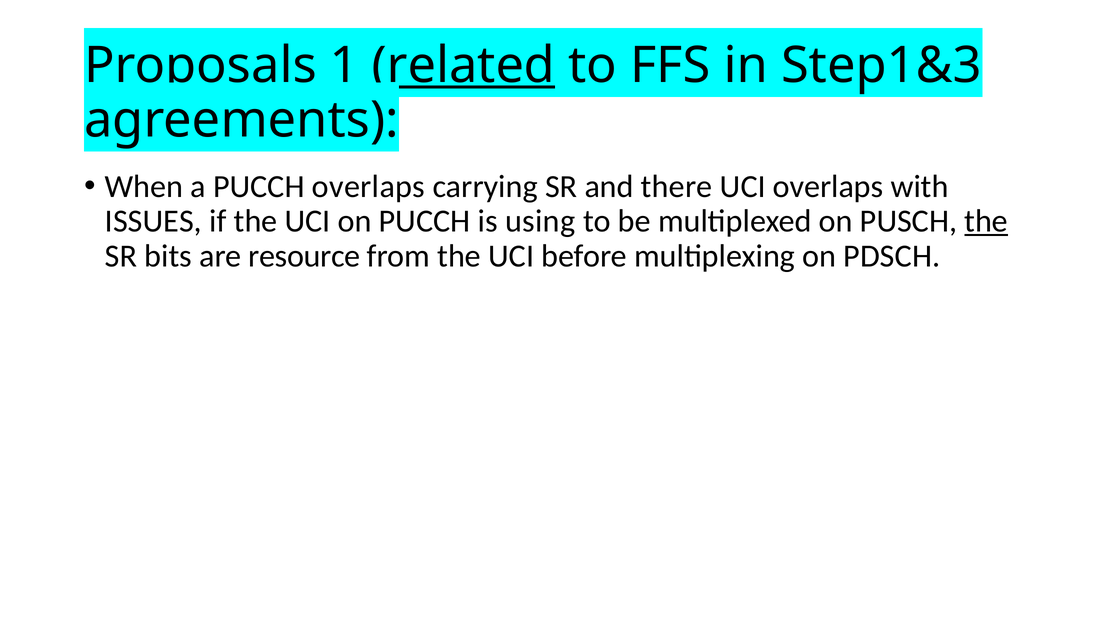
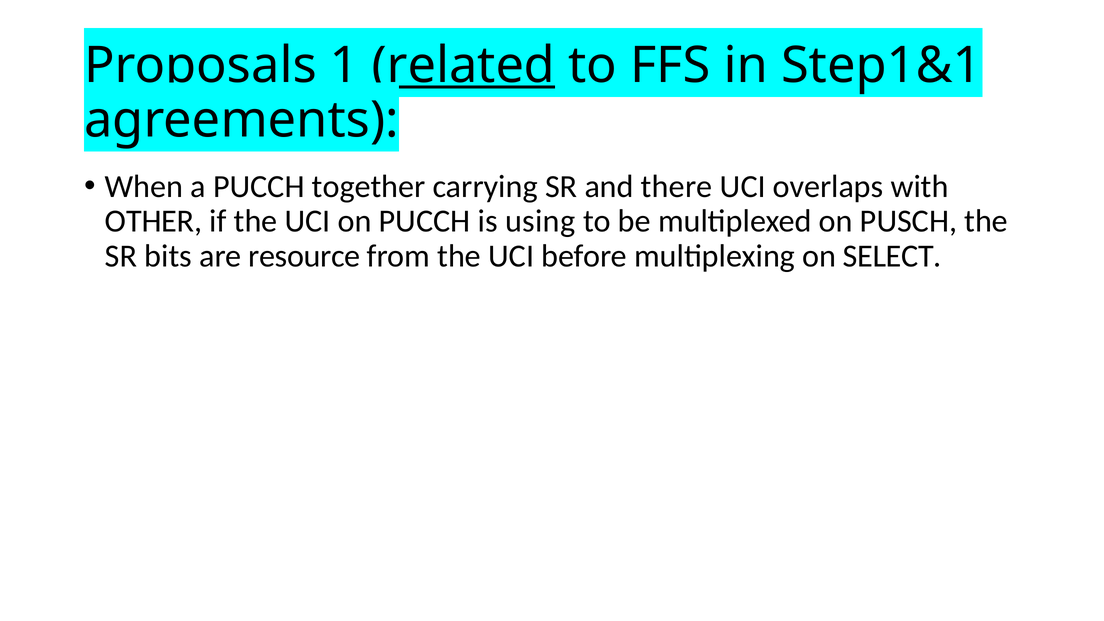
Step1&3: Step1&3 -> Step1&1
PUCCH overlaps: overlaps -> together
ISSUES: ISSUES -> OTHER
the at (986, 221) underline: present -> none
PDSCH: PDSCH -> SELECT
